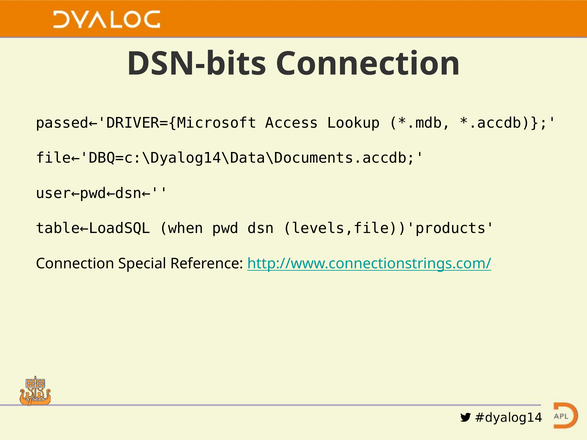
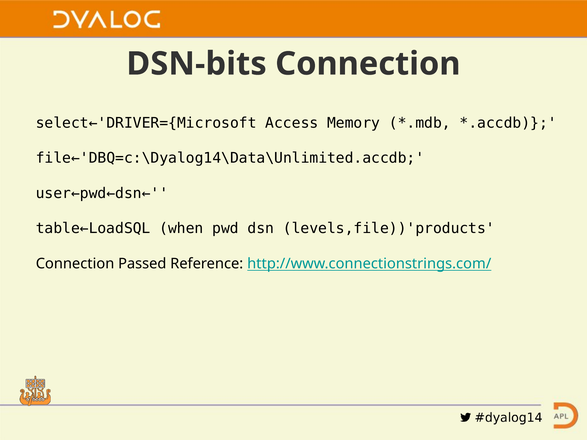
passed←'DRIVER={Microsoft: passed←'DRIVER={Microsoft -> select←'DRIVER={Microsoft
Lookup: Lookup -> Memory
file←'DBQ=c:\Dyalog14\Data\Documents.accdb: file←'DBQ=c:\Dyalog14\Data\Documents.accdb -> file←'DBQ=c:\Dyalog14\Data\Unlimited.accdb
Special: Special -> Passed
